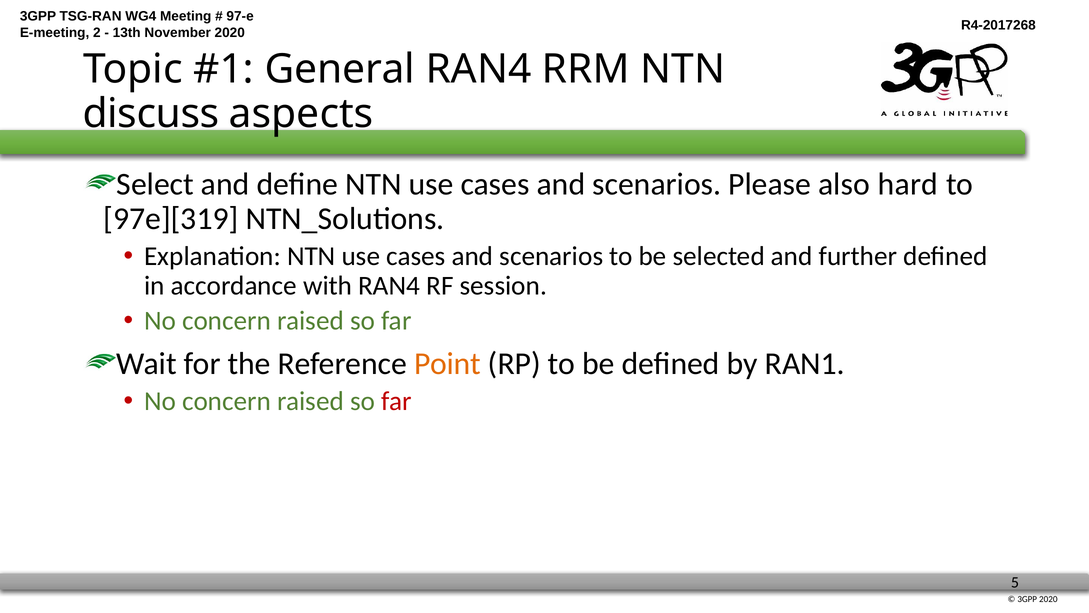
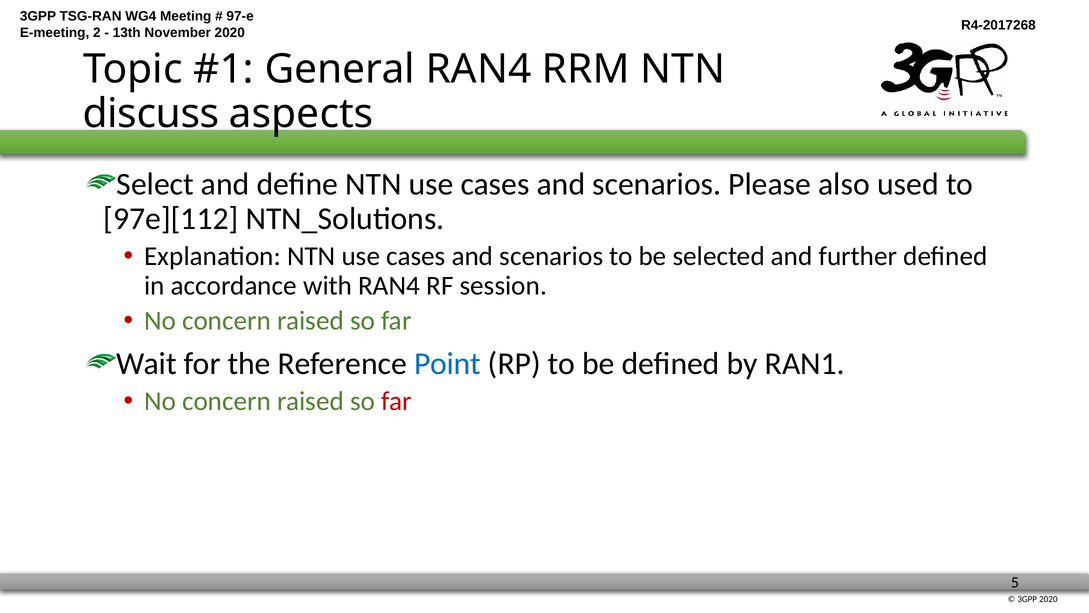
hard: hard -> used
97e][319: 97e][319 -> 97e][112
Point colour: orange -> blue
